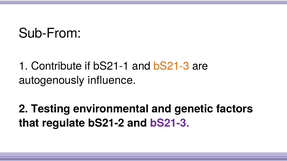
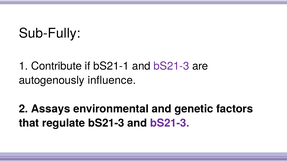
Sub-From: Sub-From -> Sub-Fully
bS21-3 at (171, 66) colour: orange -> purple
Testing: Testing -> Assays
regulate bS21-2: bS21-2 -> bS21-3
